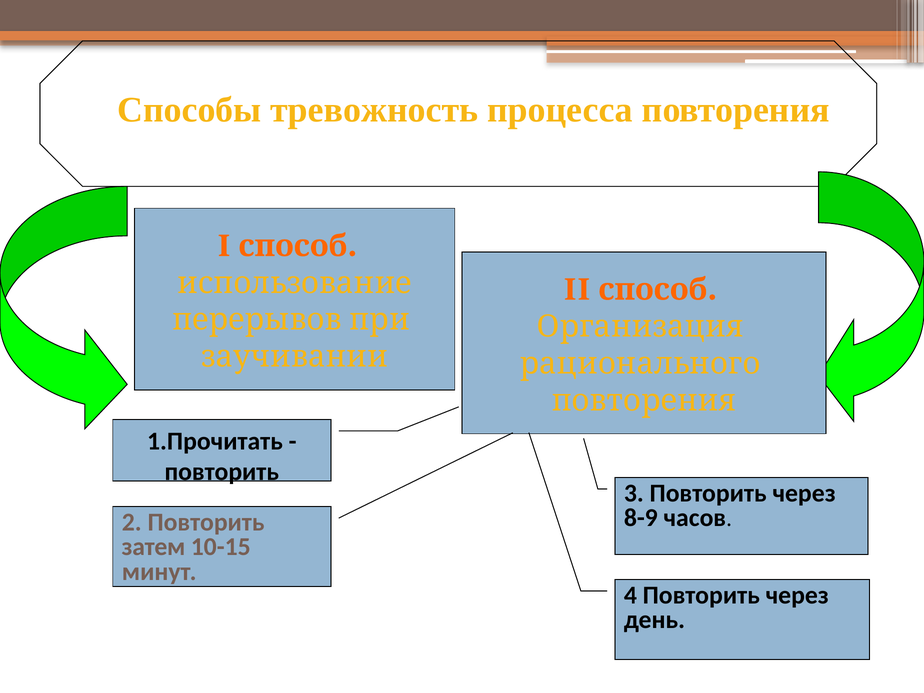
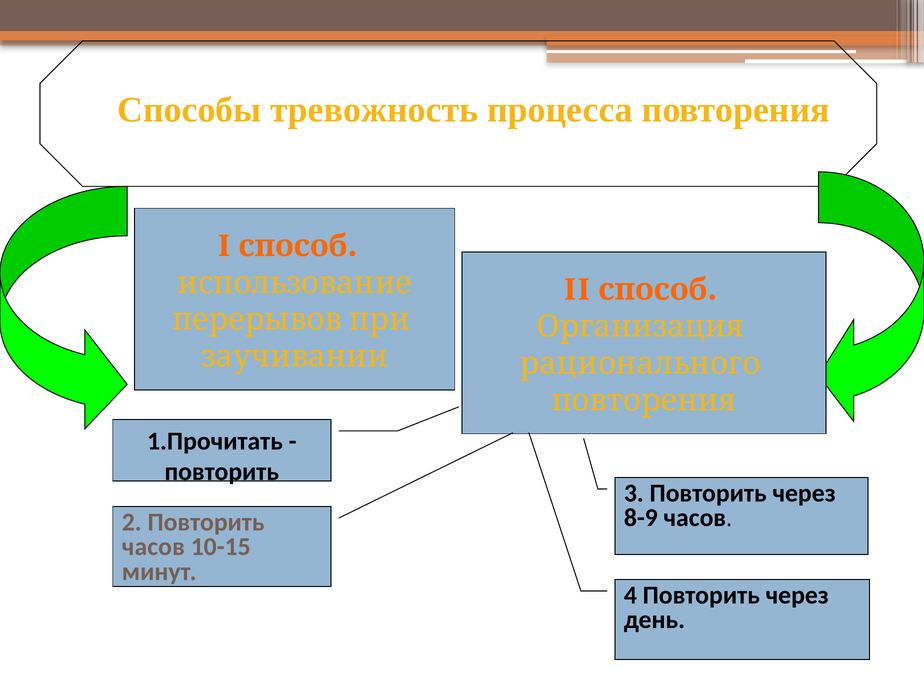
затем at (154, 547): затем -> часов
